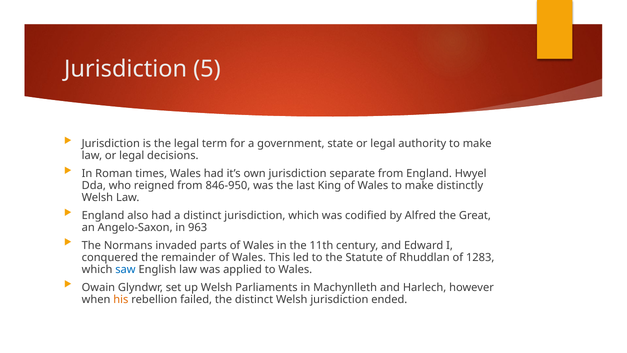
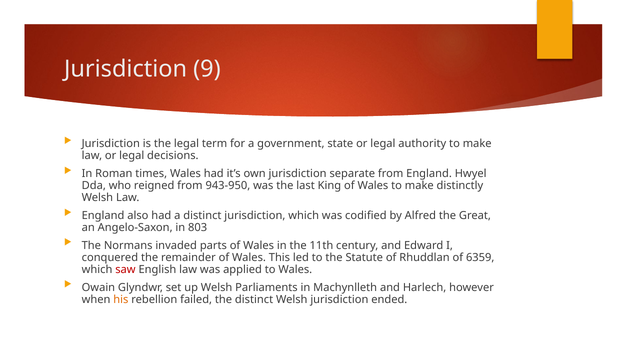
5: 5 -> 9
846-950: 846-950 -> 943-950
963: 963 -> 803
1283: 1283 -> 6359
saw colour: blue -> red
